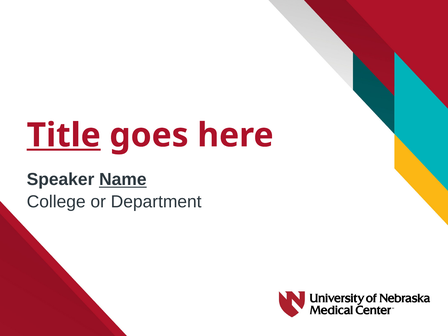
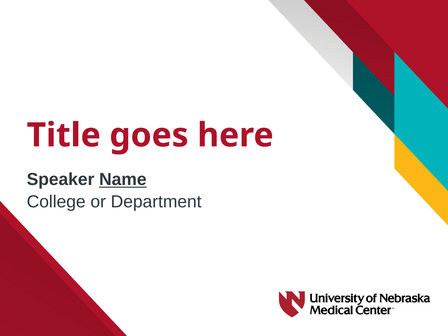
Title underline: present -> none
